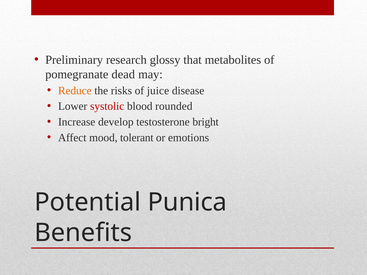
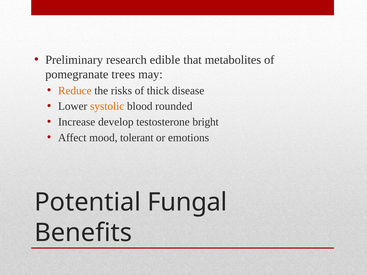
glossy: glossy -> edible
dead: dead -> trees
juice: juice -> thick
systolic colour: red -> orange
Punica: Punica -> Fungal
